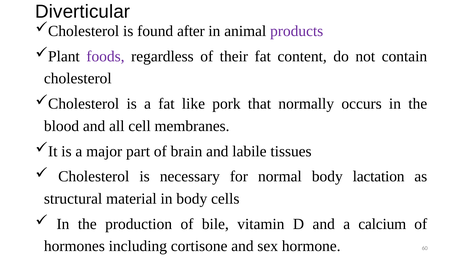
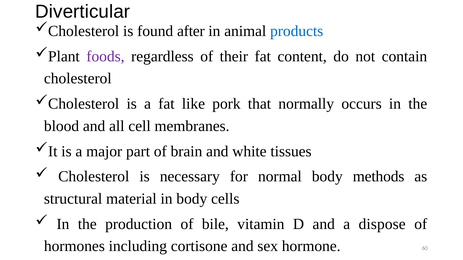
products colour: purple -> blue
labile: labile -> white
lactation: lactation -> methods
calcium: calcium -> dispose
